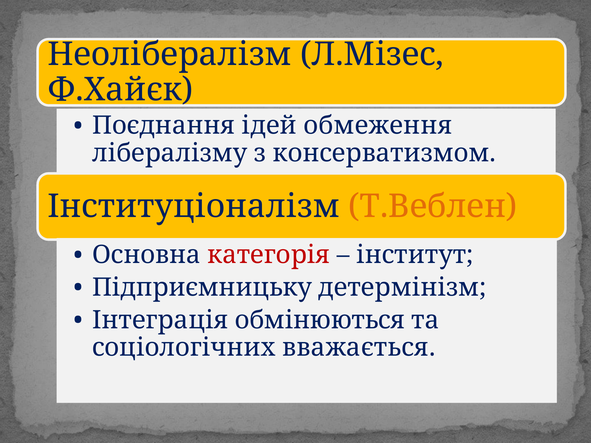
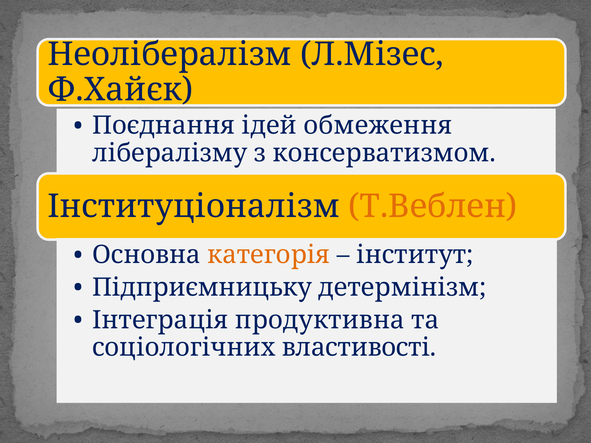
категорія colour: red -> orange
обмінюються: обмінюються -> продуктивна
вважається: вважається -> властивості
